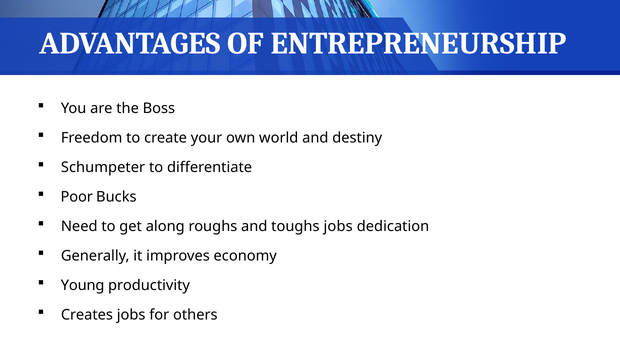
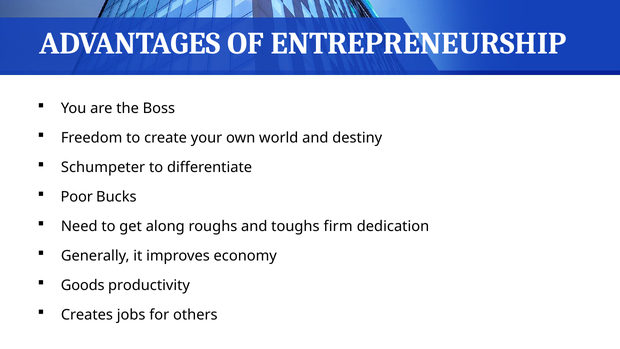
toughs jobs: jobs -> firm
Young: Young -> Goods
